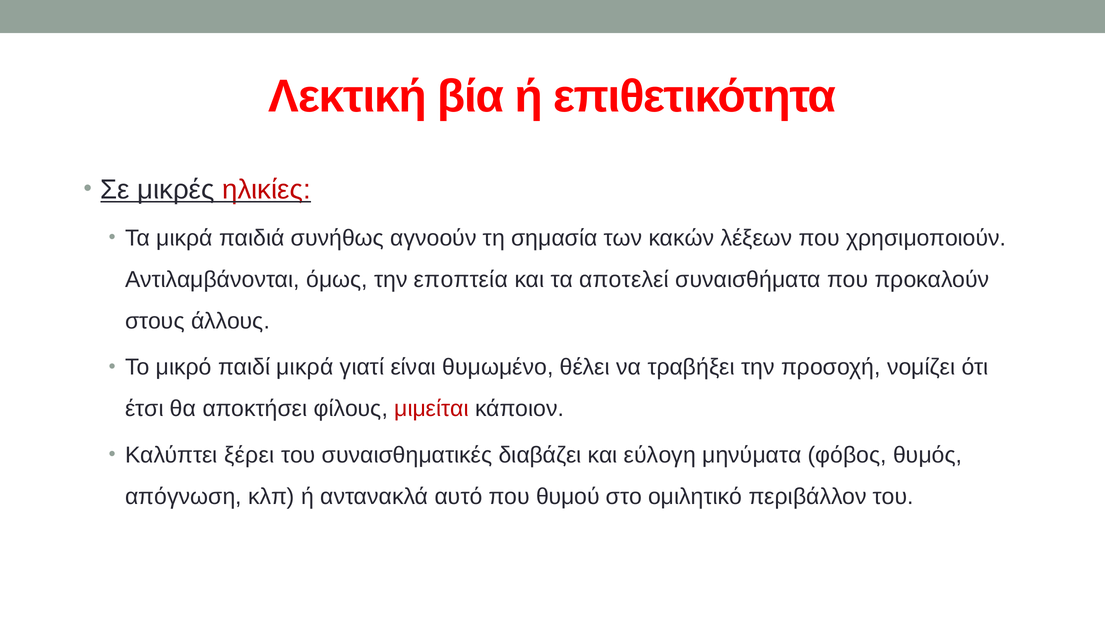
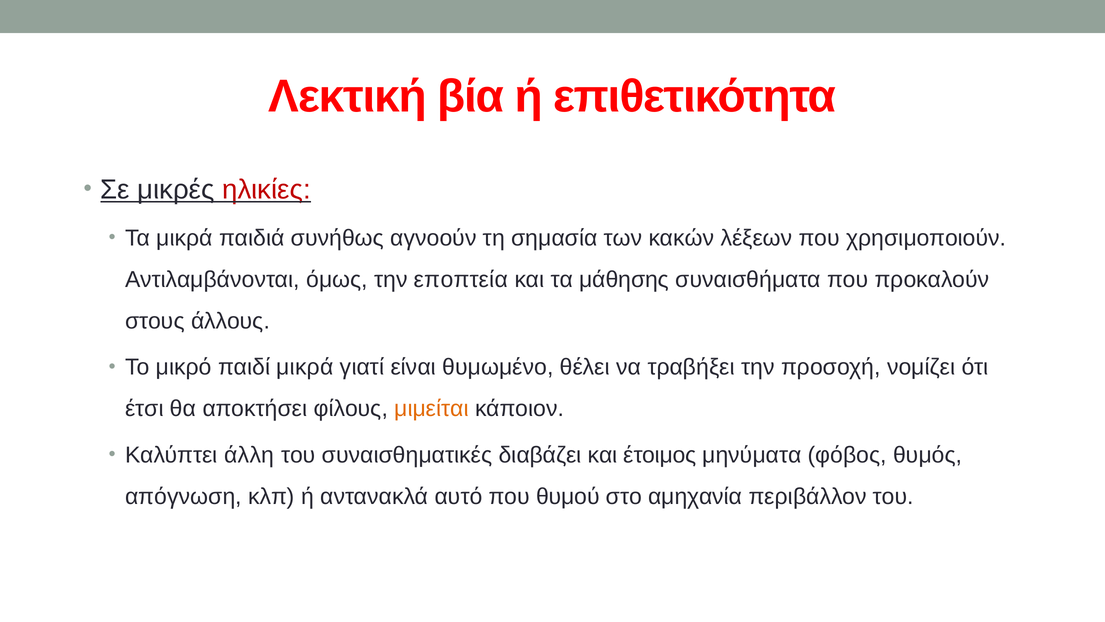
αποτελεί: αποτελεί -> μάθησης
μιμείται colour: red -> orange
ξέρει: ξέρει -> άλλη
εύλογη: εύλογη -> έτοιμος
ομιλητικό: ομιλητικό -> αμηχανία
